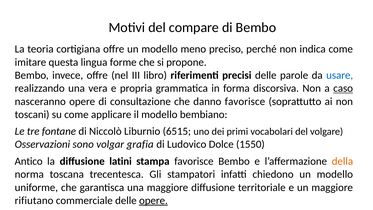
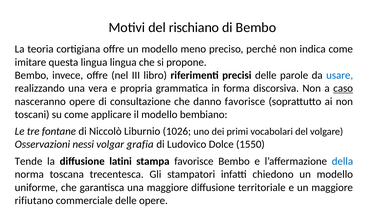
compare: compare -> rischiano
lingua forme: forme -> lingua
6515: 6515 -> 1026
sono: sono -> nessi
Antico: Antico -> Tende
della colour: orange -> blue
opere at (153, 200) underline: present -> none
